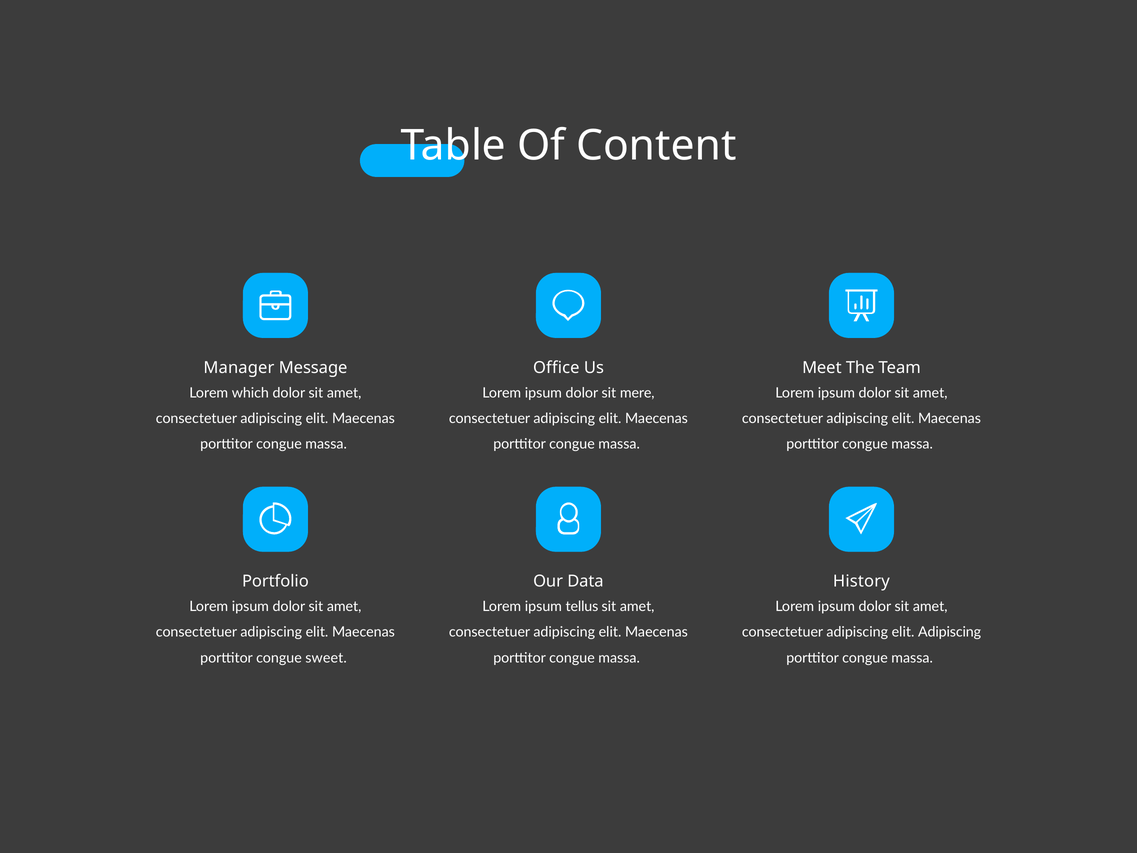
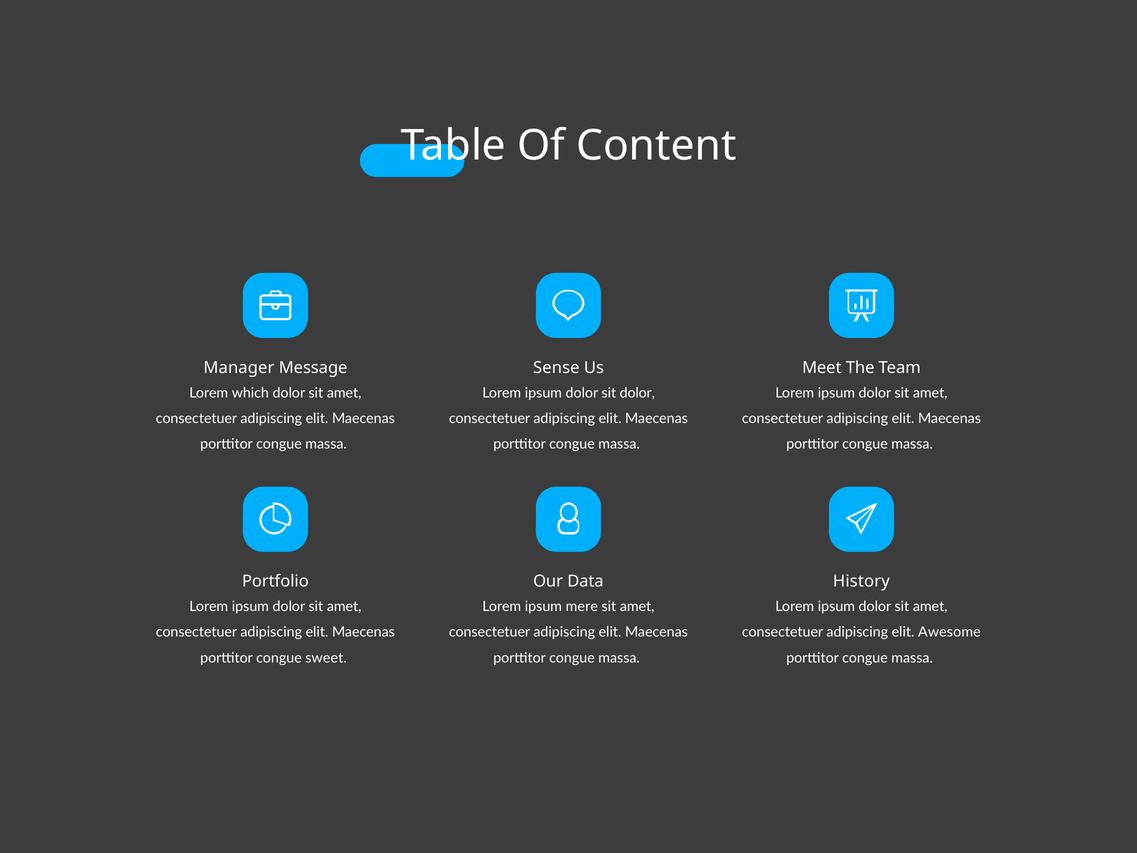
Office: Office -> Sense
sit mere: mere -> dolor
tellus: tellus -> mere
elit Adipiscing: Adipiscing -> Awesome
